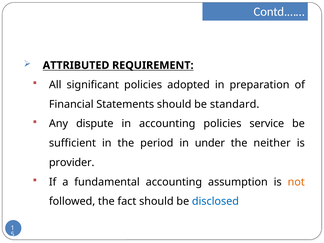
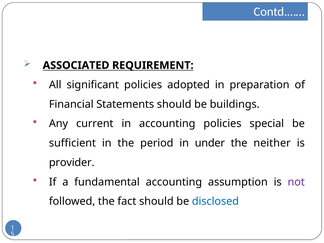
ATTRIBUTED: ATTRIBUTED -> ASSOCIATED
standard: standard -> buildings
dispute: dispute -> current
service: service -> special
not colour: orange -> purple
